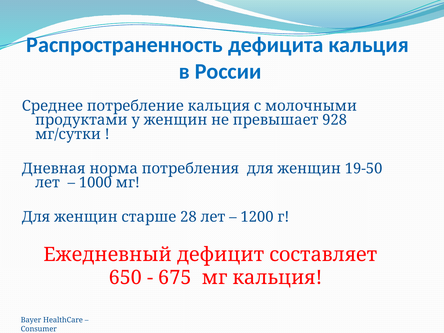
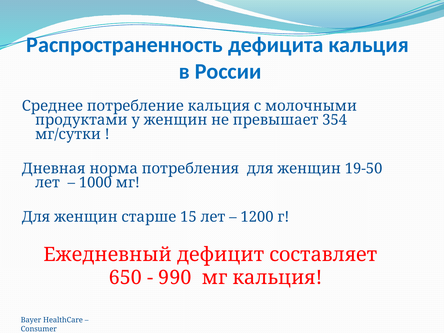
928: 928 -> 354
28: 28 -> 15
675: 675 -> 990
